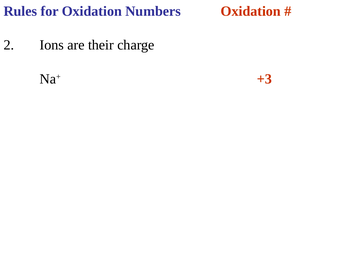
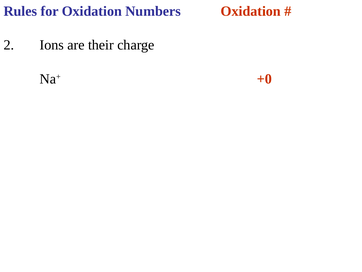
+3: +3 -> +0
